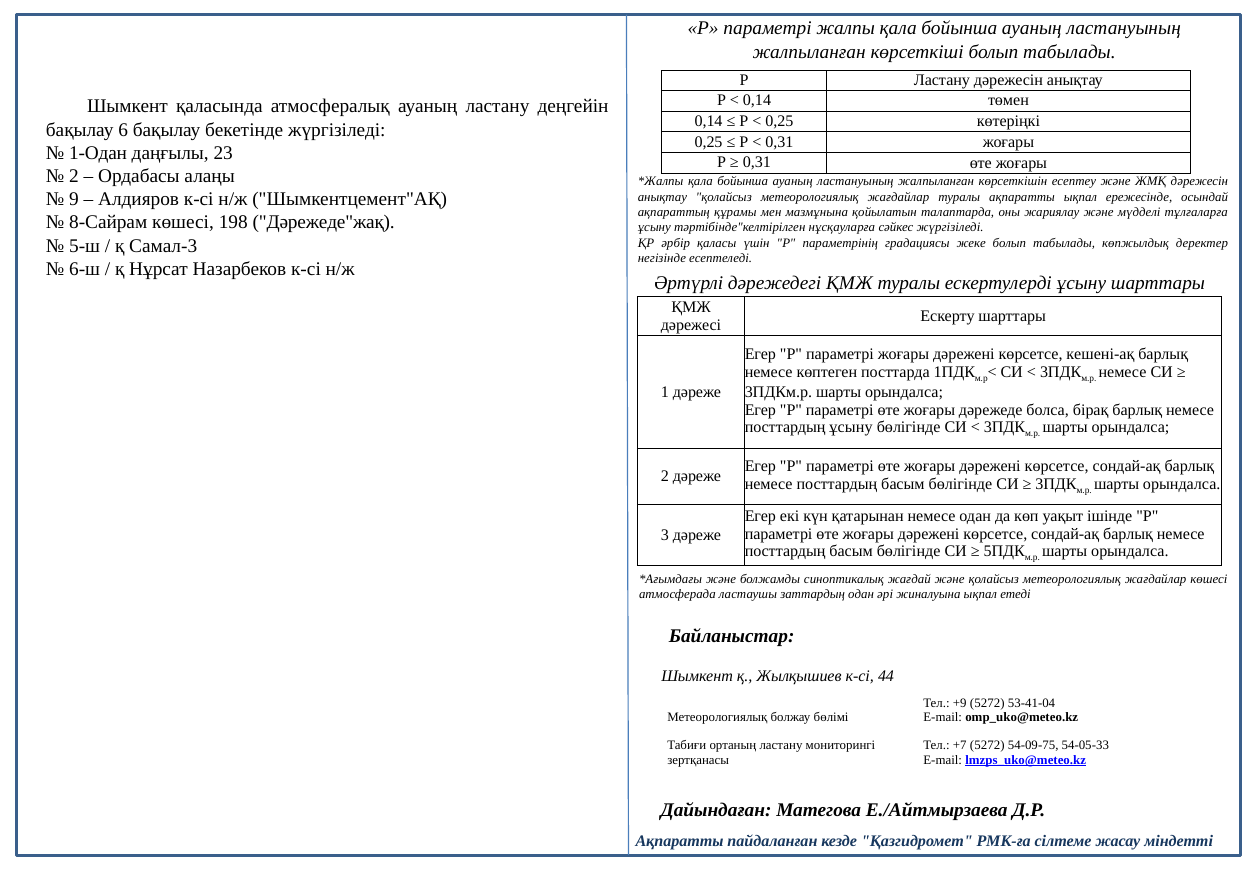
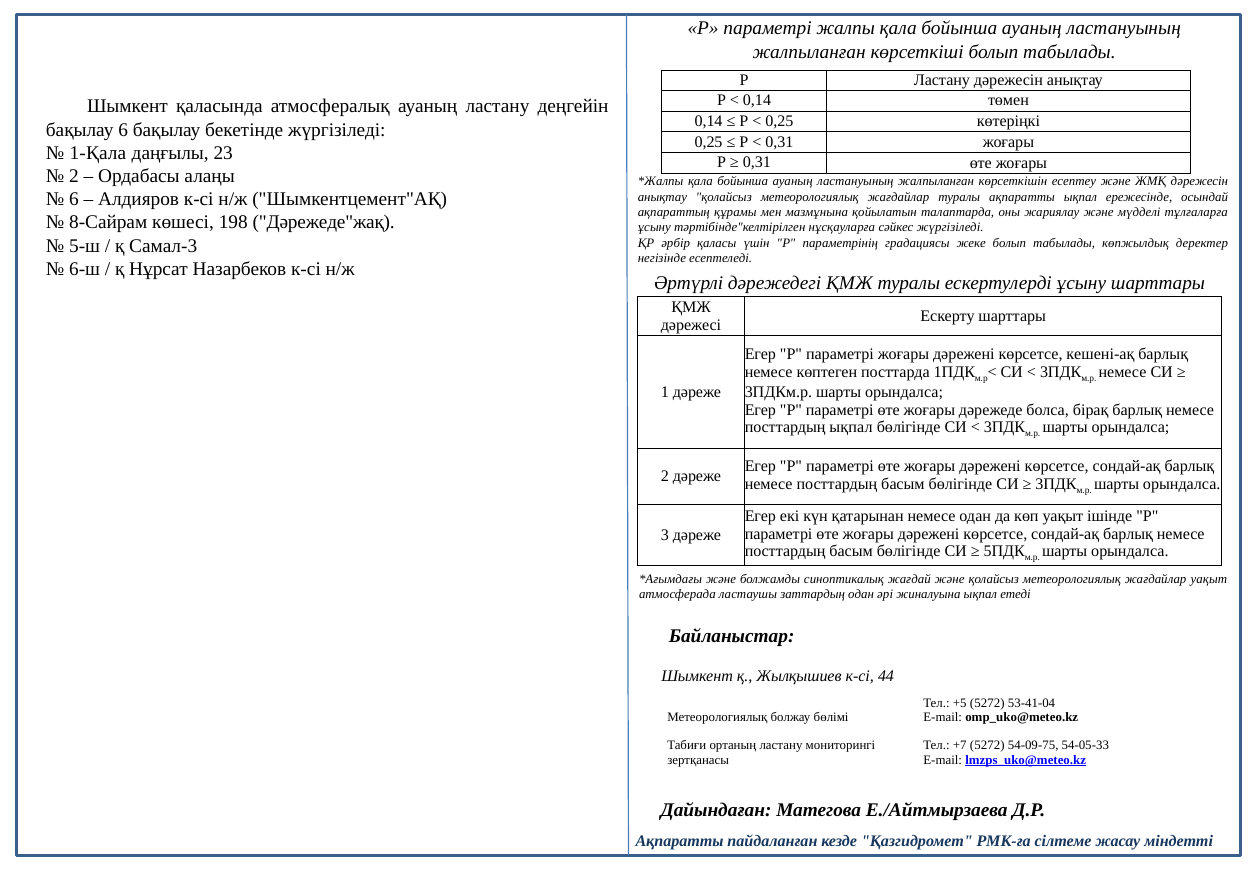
1-Одан: 1-Одан -> 1-Қала
9 at (74, 199): 9 -> 6
посттардың ұсыну: ұсыну -> ықпал
жағдайлар көшесі: көшесі -> уақыт
+9: +9 -> +5
